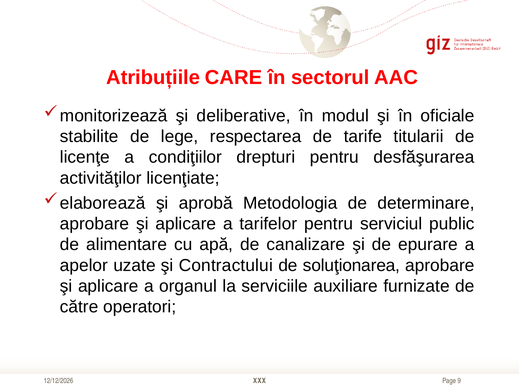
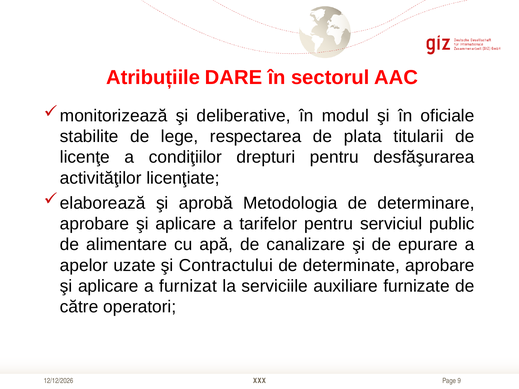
CARE: CARE -> DARE
tarife: tarife -> plata
soluţionarea: soluţionarea -> determinate
organul: organul -> furnizat
